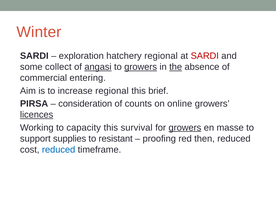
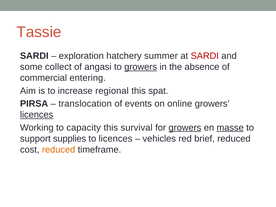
Winter: Winter -> Tassie
hatchery regional: regional -> summer
angasi underline: present -> none
the underline: present -> none
brief: brief -> spat
consideration: consideration -> translocation
counts: counts -> events
masse underline: none -> present
to resistant: resistant -> licences
proofing: proofing -> vehicles
then: then -> brief
reduced at (59, 150) colour: blue -> orange
